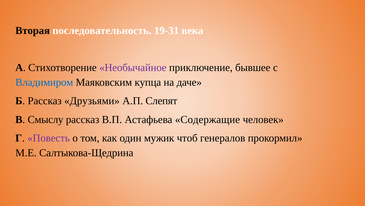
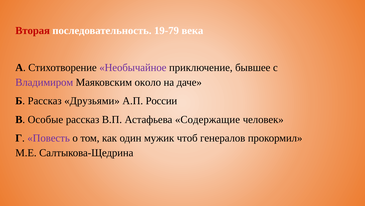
Вторая colour: black -> red
19-31: 19-31 -> 19-79
Владимиром colour: blue -> purple
купца: купца -> около
Слепят: Слепят -> России
Смыслу: Смыслу -> Особые
